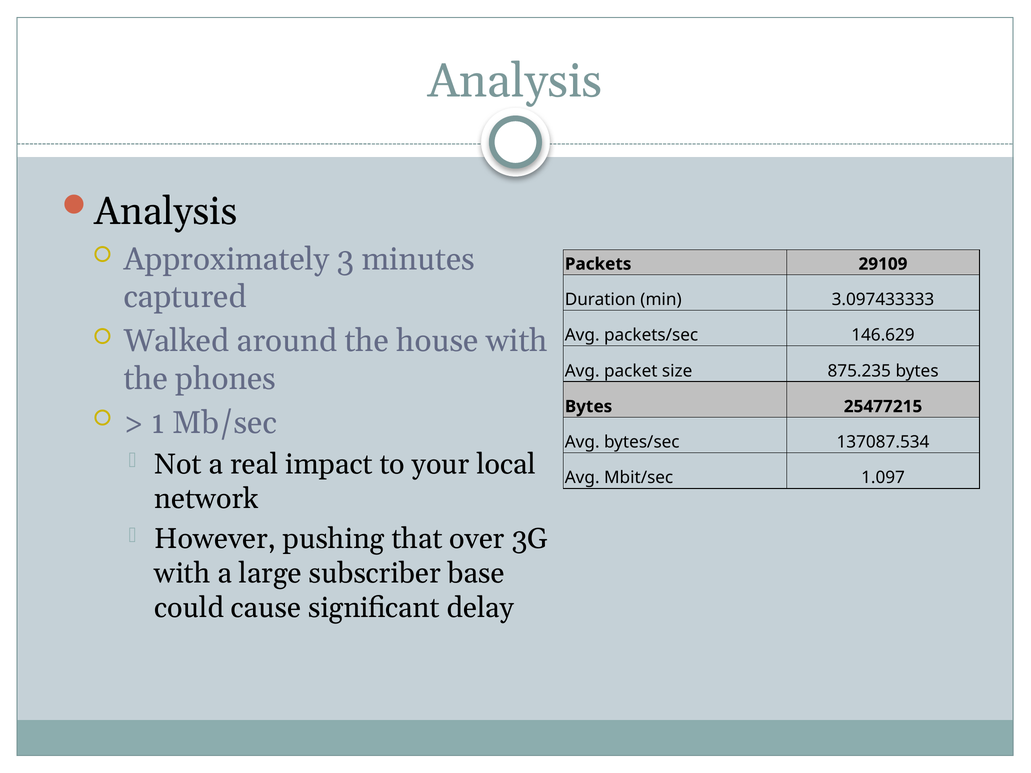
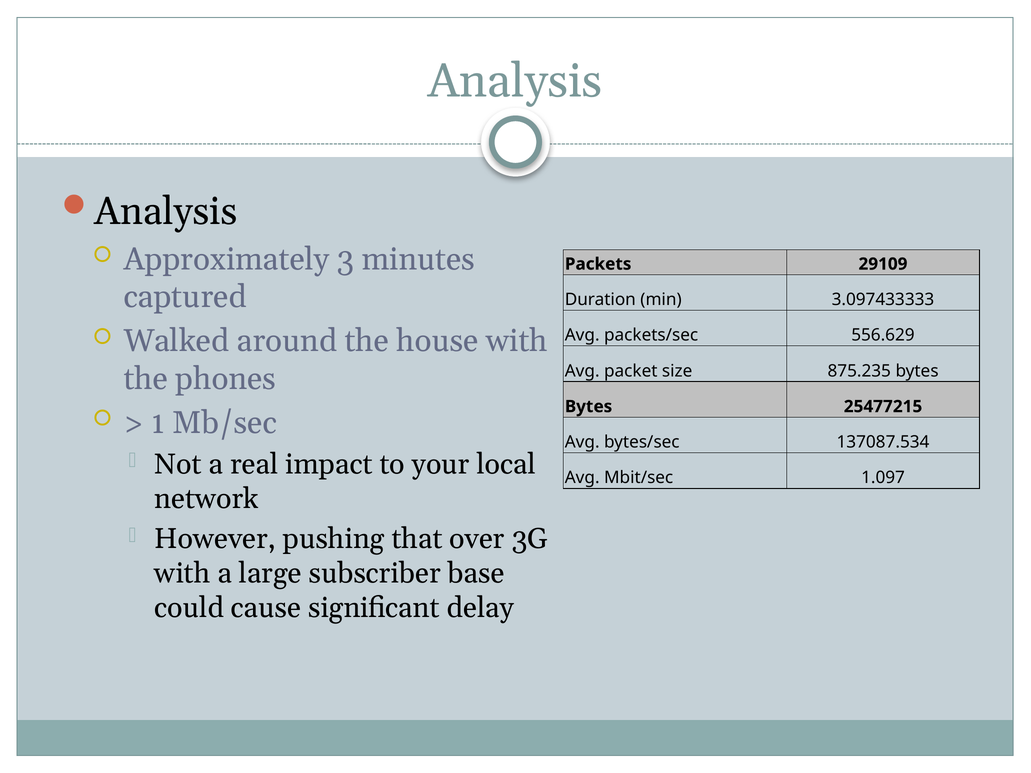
146.629: 146.629 -> 556.629
